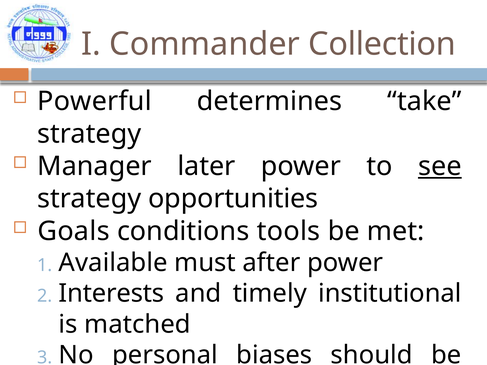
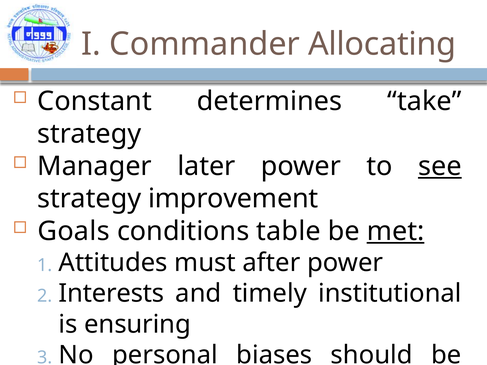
Collection: Collection -> Allocating
Powerful: Powerful -> Constant
opportunities: opportunities -> improvement
tools: tools -> table
met underline: none -> present
Available: Available -> Attitudes
matched: matched -> ensuring
